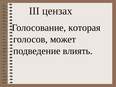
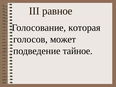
цензах: цензах -> равное
влиять: влиять -> тайное
